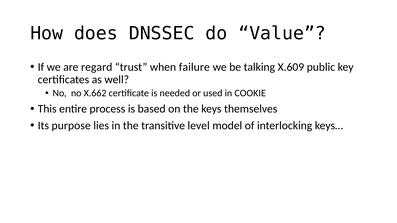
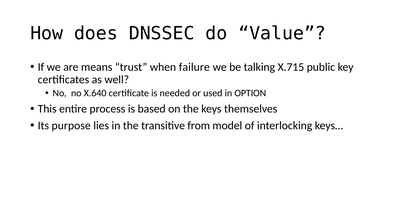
regard: regard -> means
X.609: X.609 -> X.715
X.662: X.662 -> X.640
COOKIE: COOKIE -> OPTION
level: level -> from
